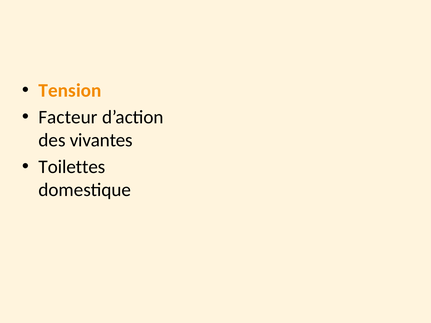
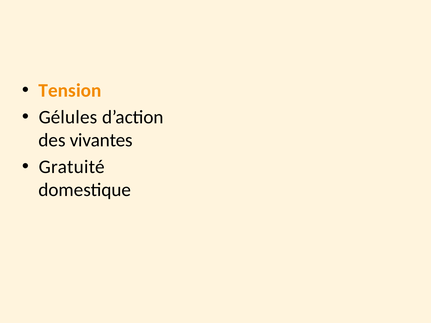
Facteur: Facteur -> Gélules
Toilettes: Toilettes -> Gratuité
